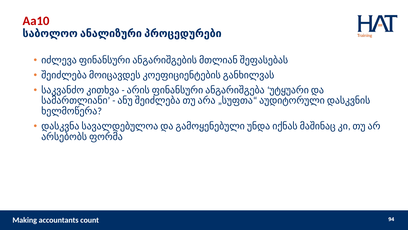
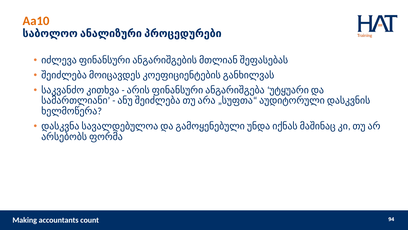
Aa10 colour: red -> orange
